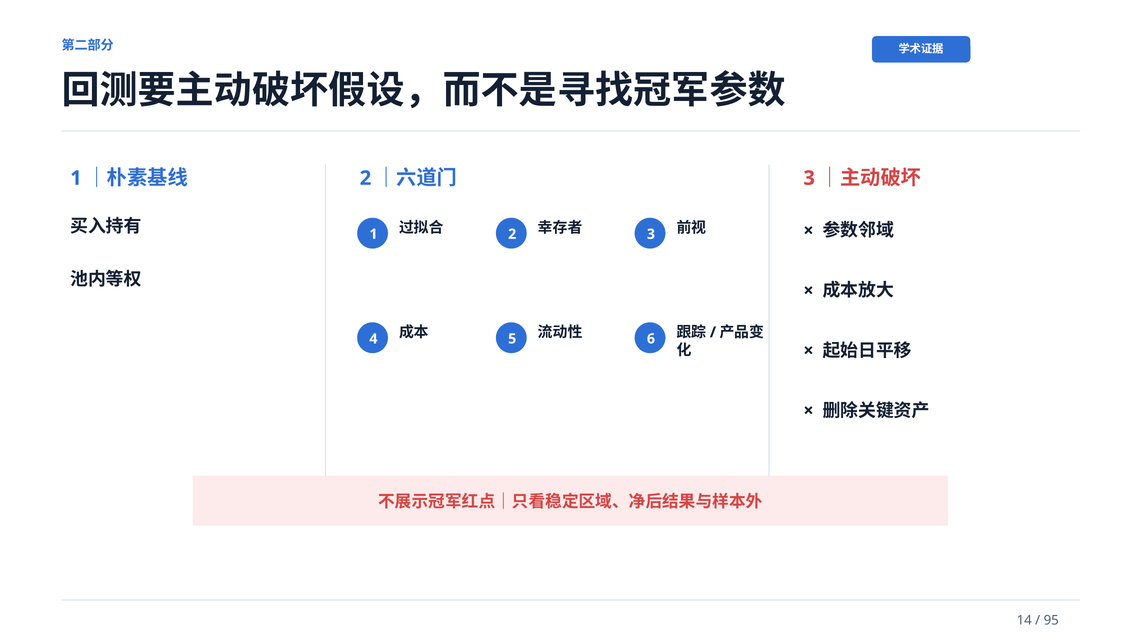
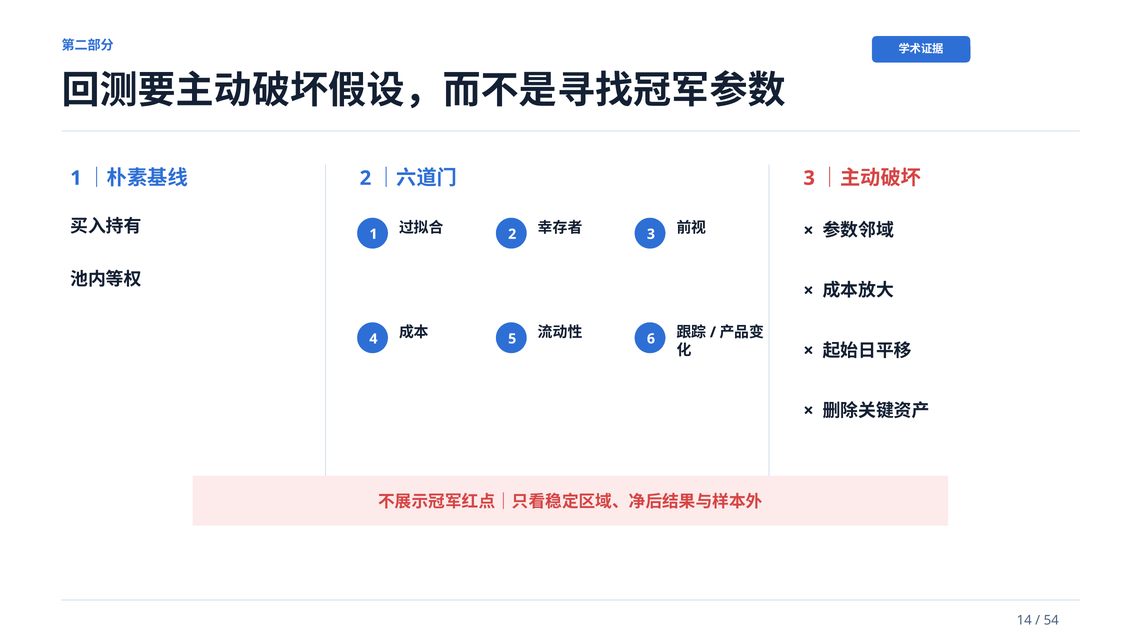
95: 95 -> 54
